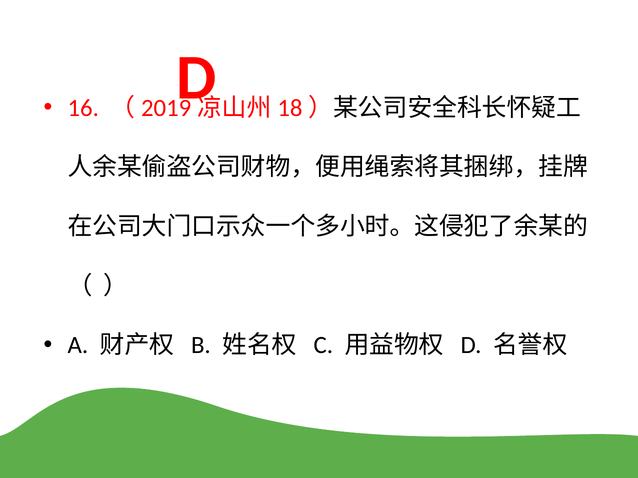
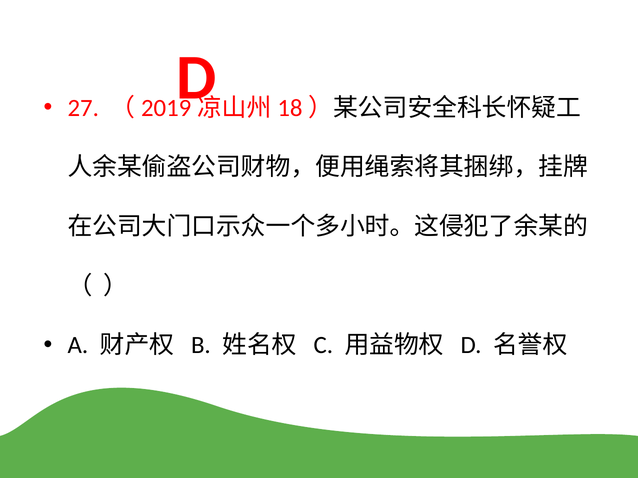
16: 16 -> 27
